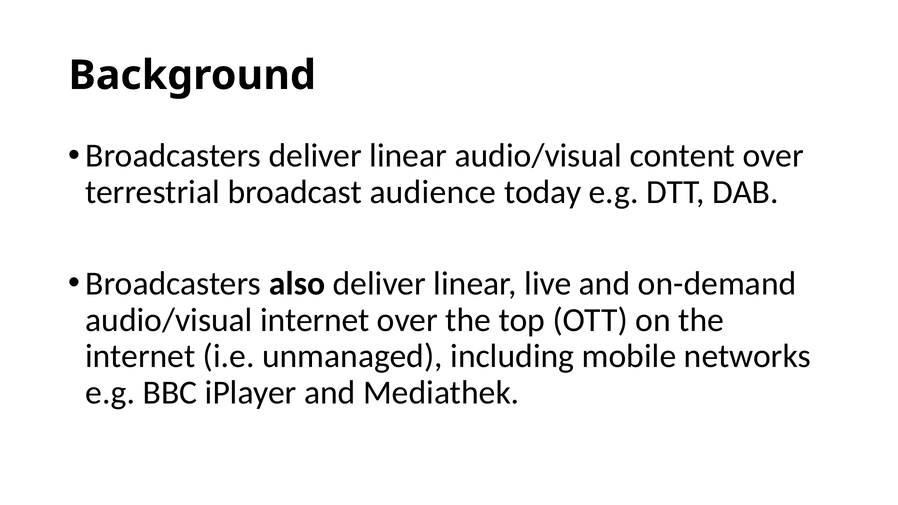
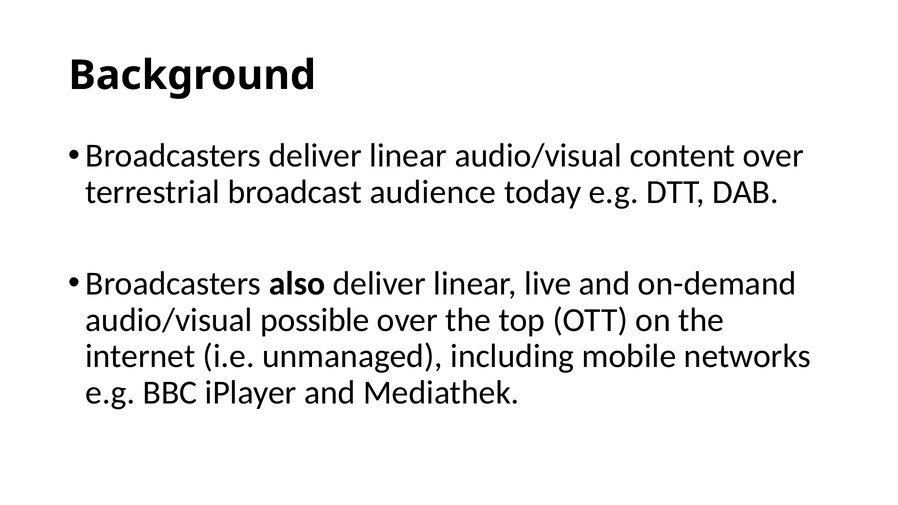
audio/visual internet: internet -> possible
